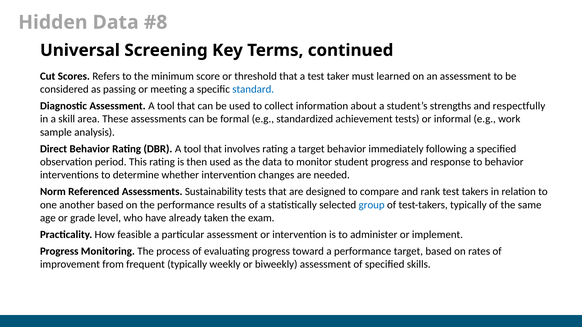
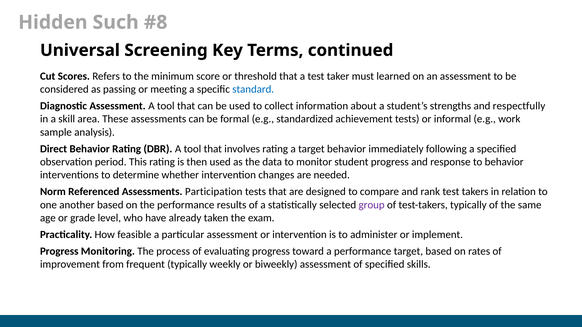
Hidden Data: Data -> Such
Sustainability: Sustainability -> Participation
group colour: blue -> purple
